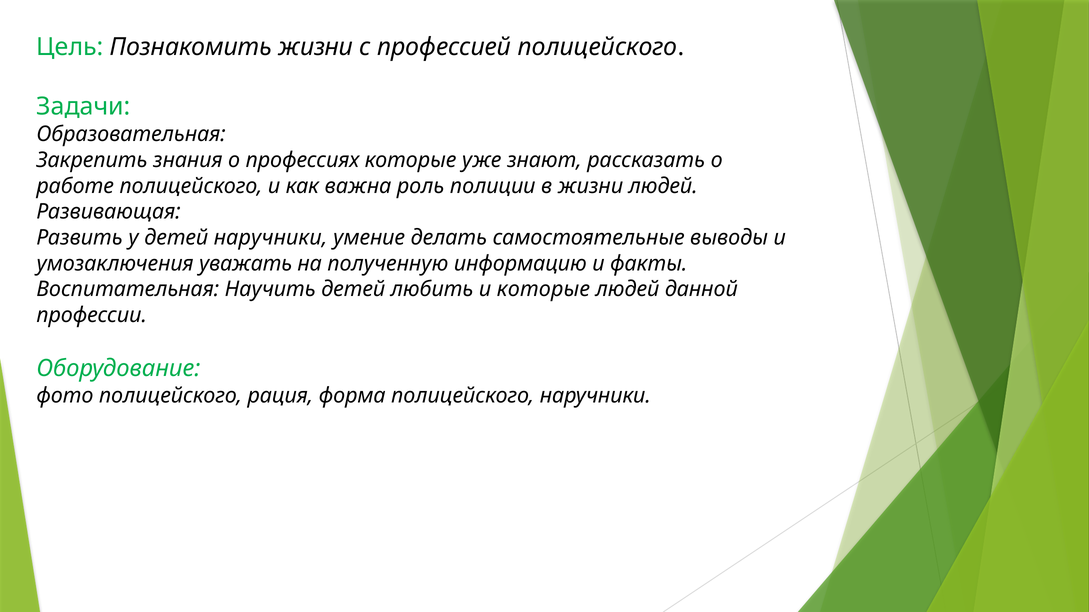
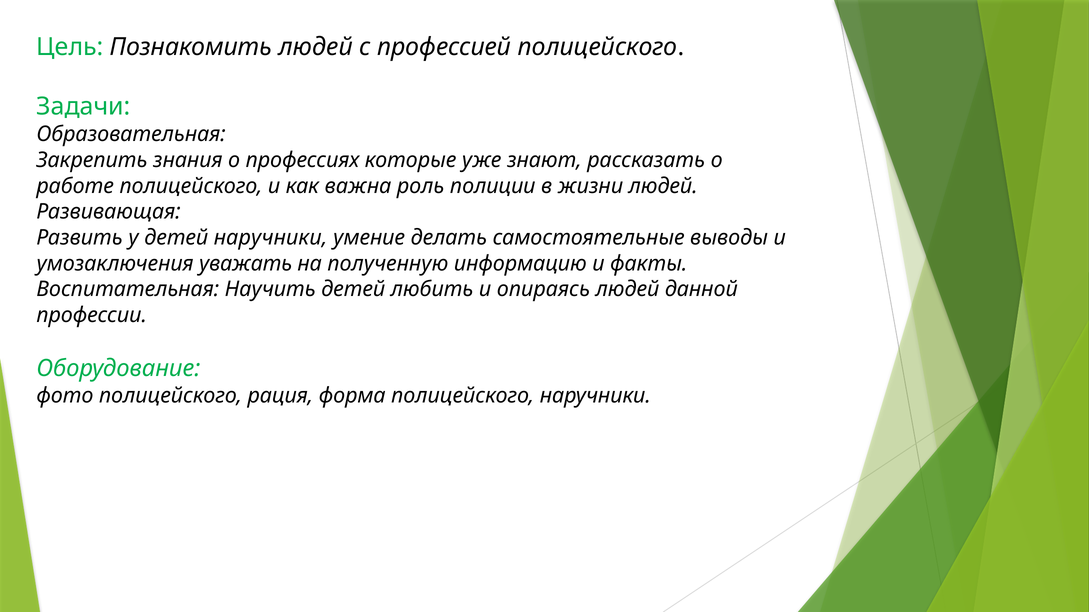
Познакомить жизни: жизни -> людей
и которые: которые -> опираясь
